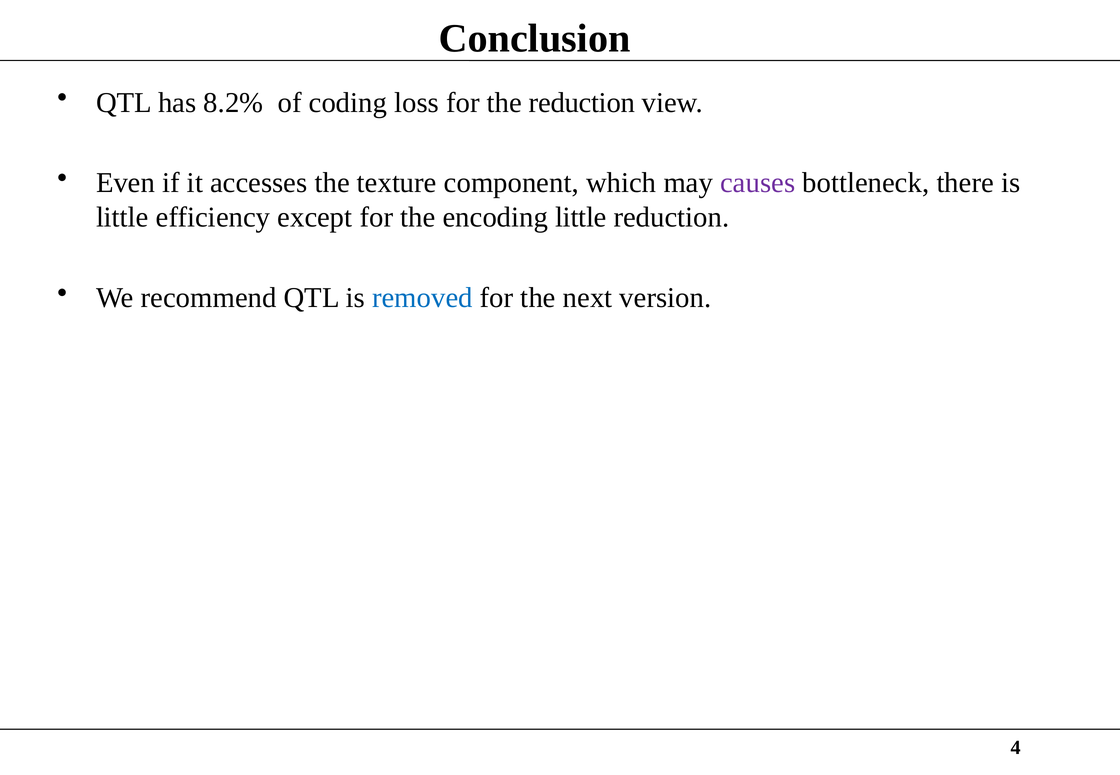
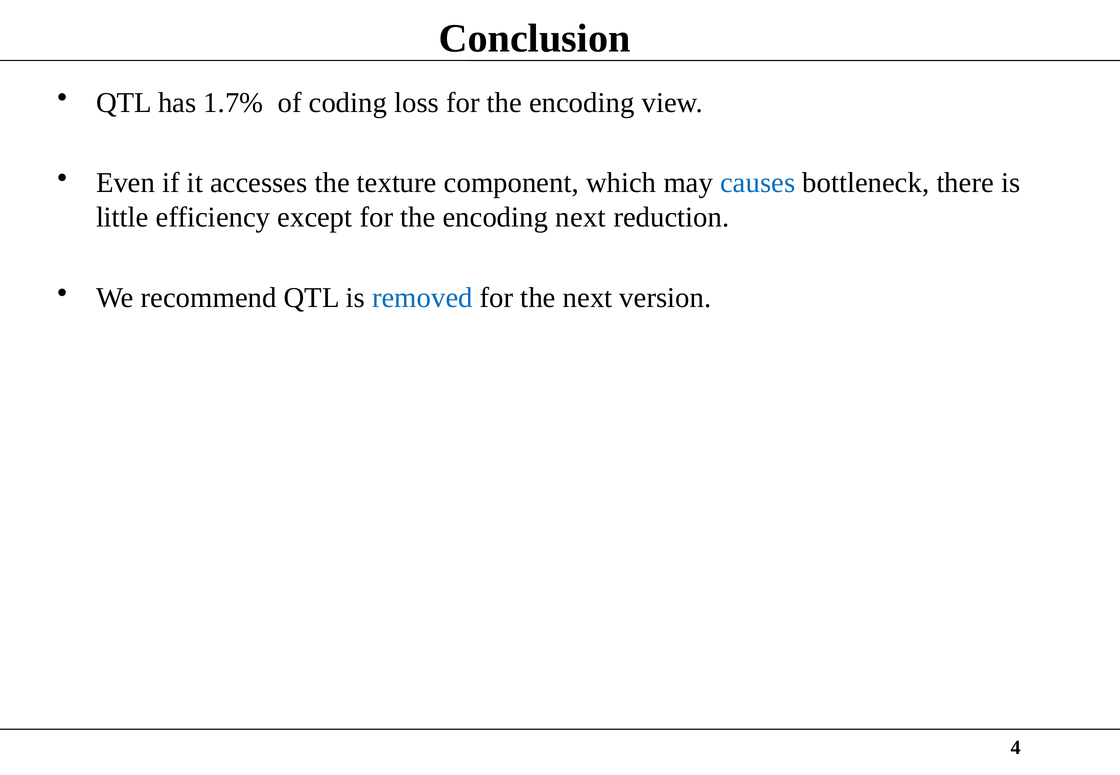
8.2%: 8.2% -> 1.7%
loss for the reduction: reduction -> encoding
causes colour: purple -> blue
encoding little: little -> next
